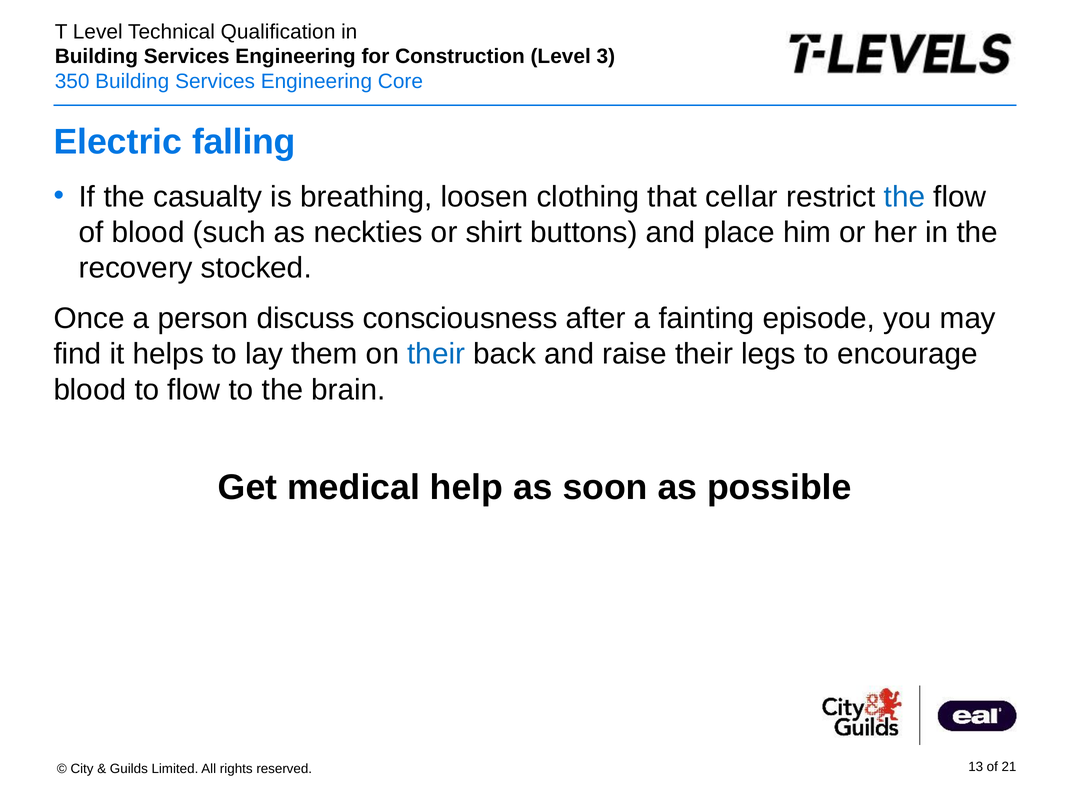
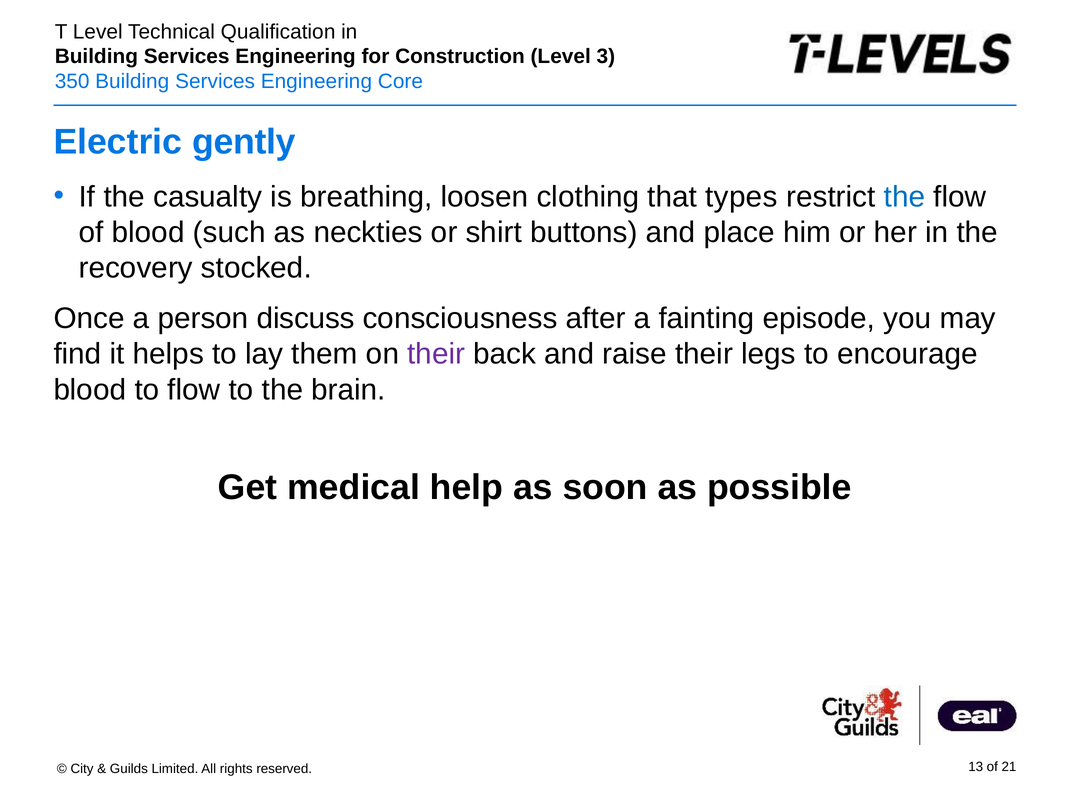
falling: falling -> gently
cellar: cellar -> types
their at (436, 354) colour: blue -> purple
